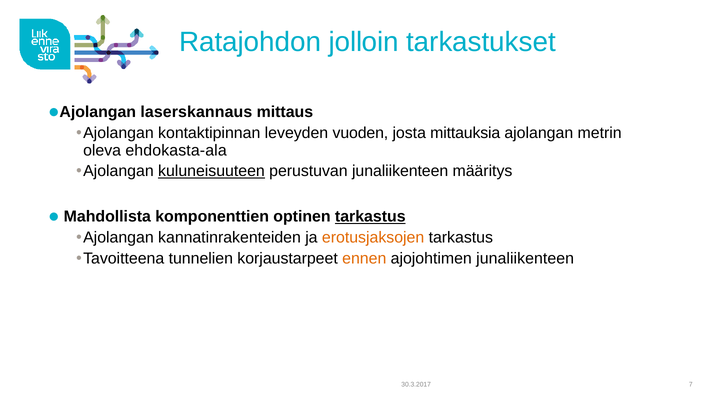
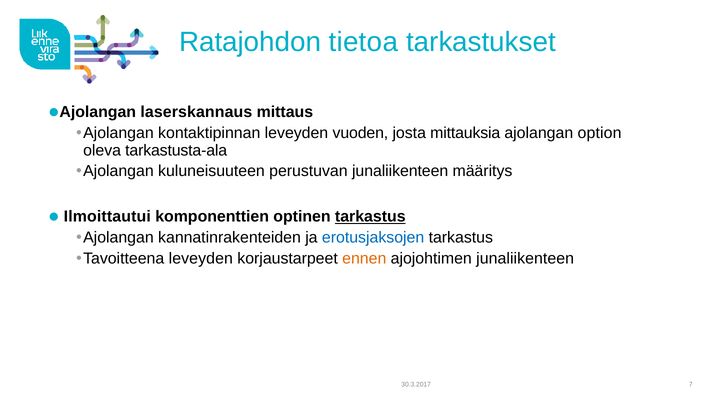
jolloin: jolloin -> tietoa
metrin: metrin -> option
ehdokasta-ala: ehdokasta-ala -> tarkastusta-ala
kuluneisuuteen underline: present -> none
Mahdollista: Mahdollista -> Ilmoittautui
erotusjaksojen colour: orange -> blue
Tavoitteena tunnelien: tunnelien -> leveyden
